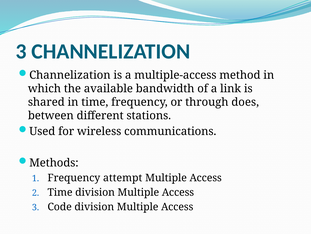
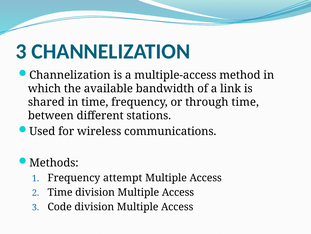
through does: does -> time
